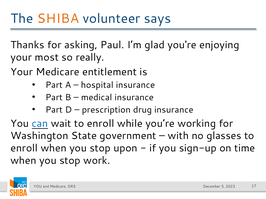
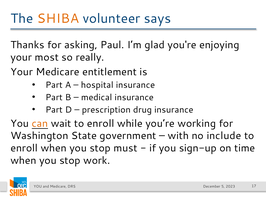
can colour: blue -> orange
glasses: glasses -> include
upon: upon -> must
